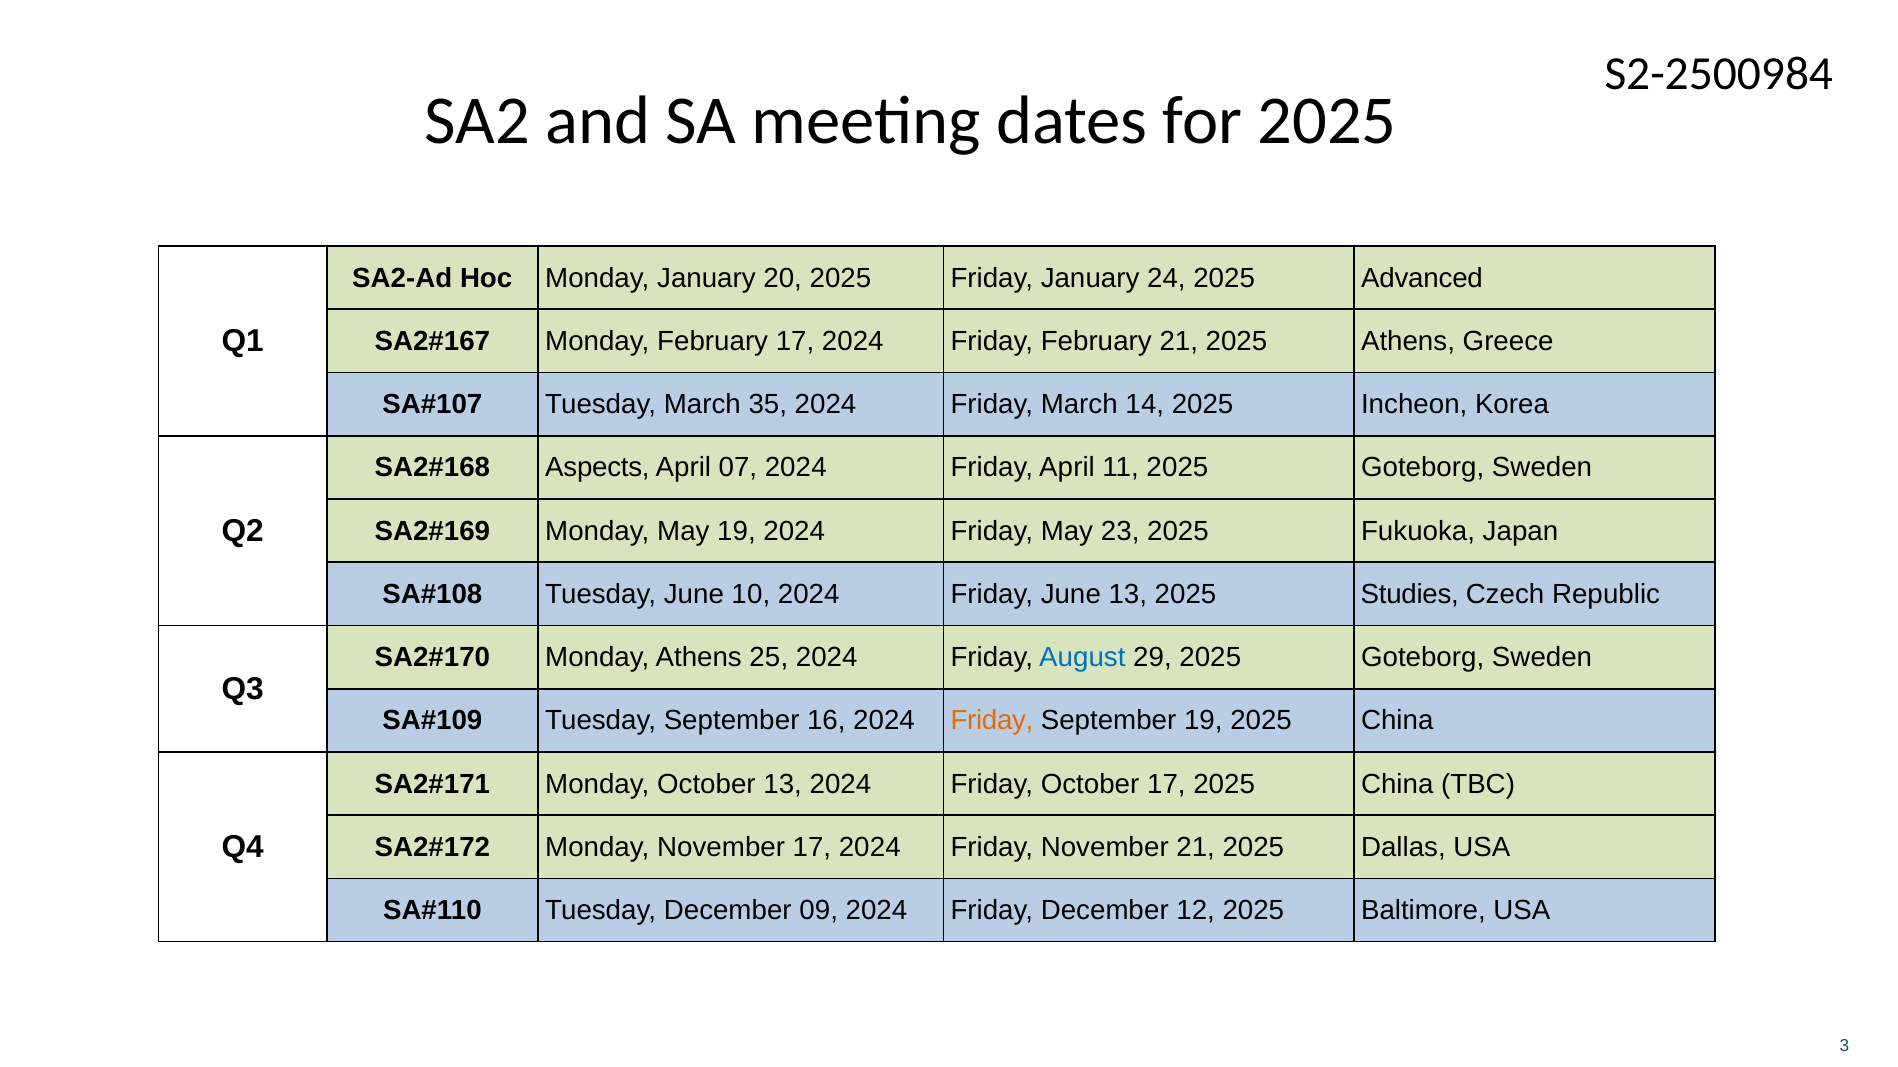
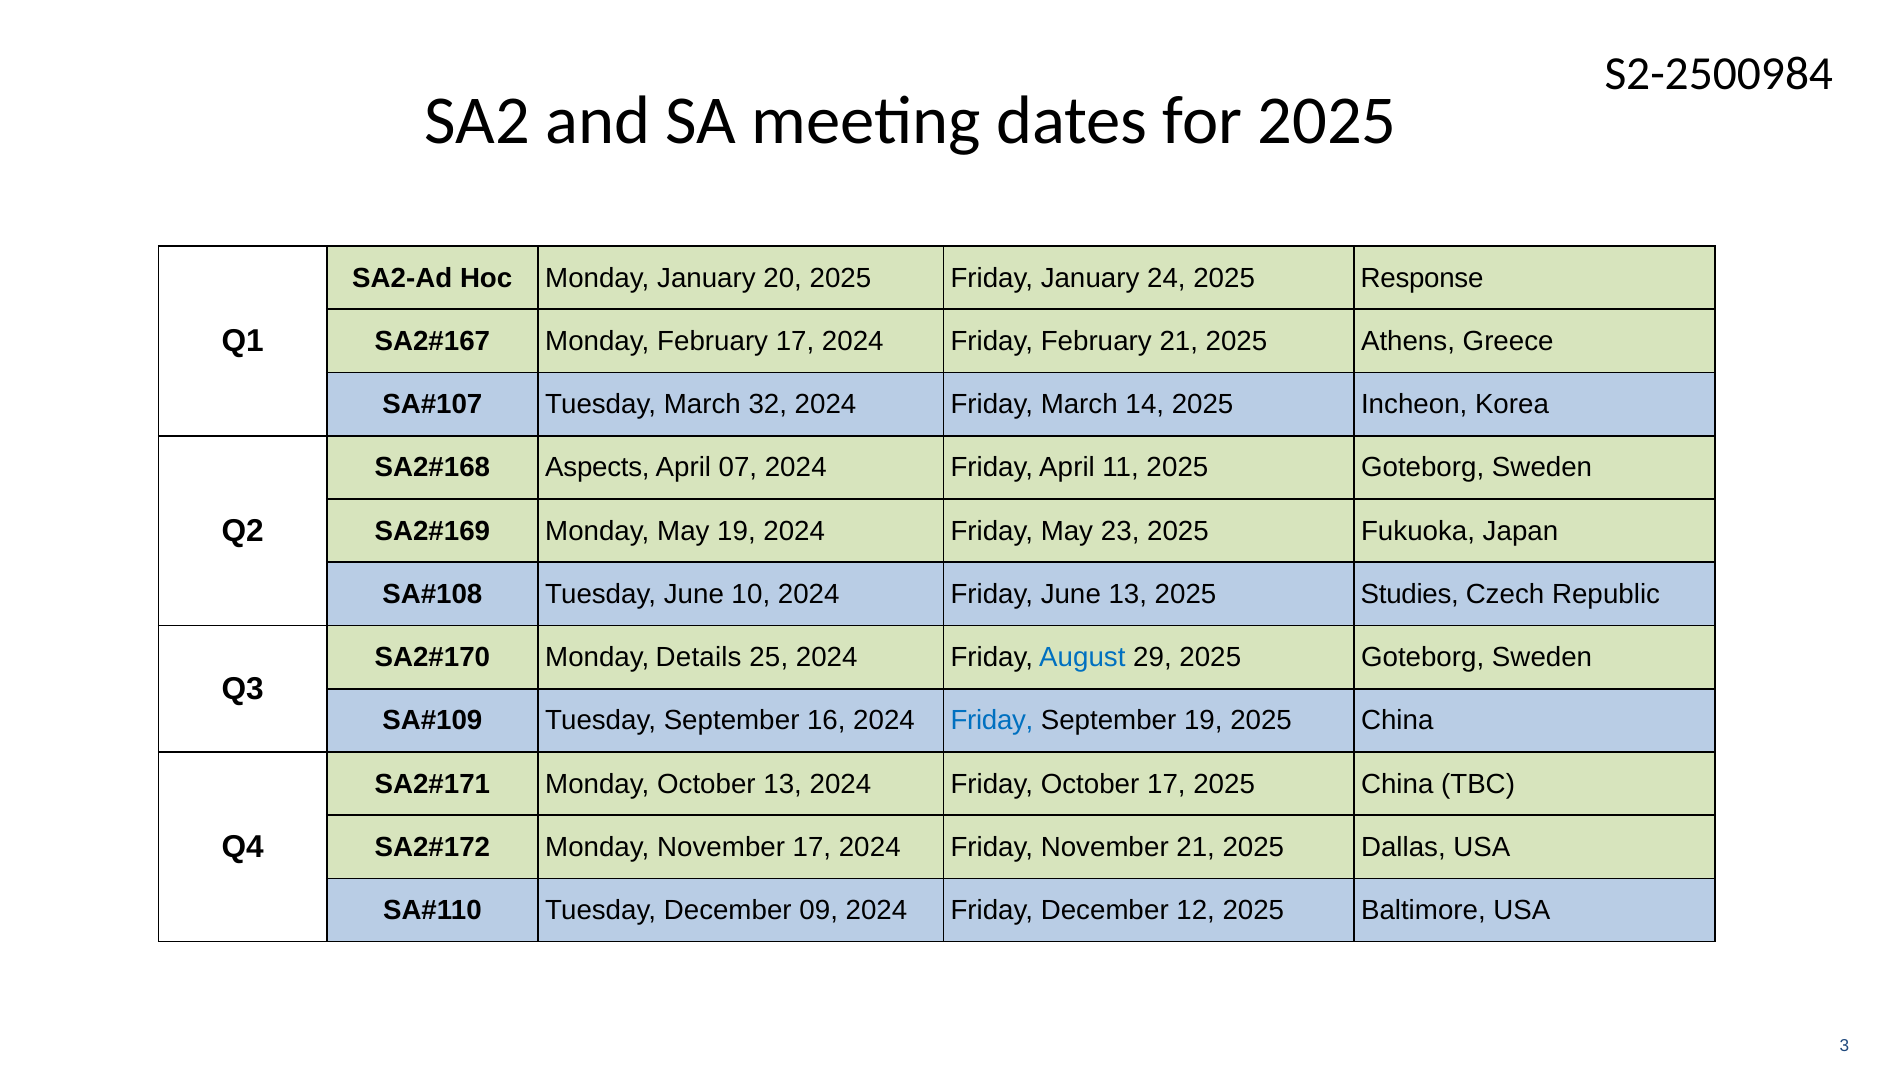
Advanced: Advanced -> Response
35: 35 -> 32
Monday Athens: Athens -> Details
Friday at (992, 721) colour: orange -> blue
